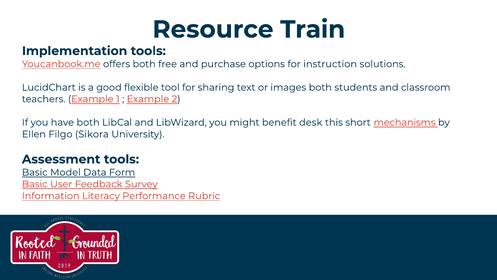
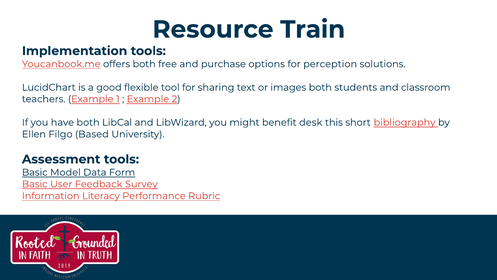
instruction: instruction -> perception
mechanisms: mechanisms -> bibliography
Sikora: Sikora -> Based
